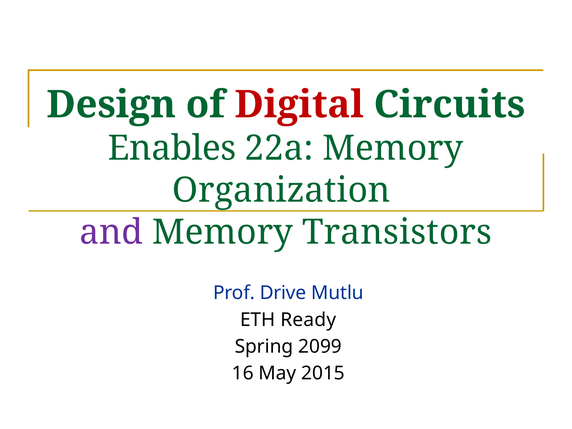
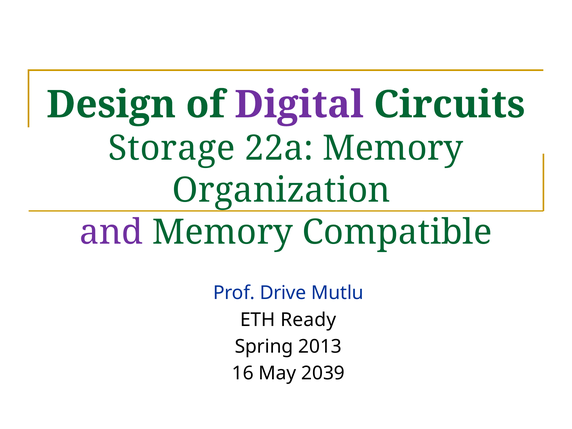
Digital colour: red -> purple
Enables: Enables -> Storage
Transistors: Transistors -> Compatible
2099: 2099 -> 2013
2015: 2015 -> 2039
